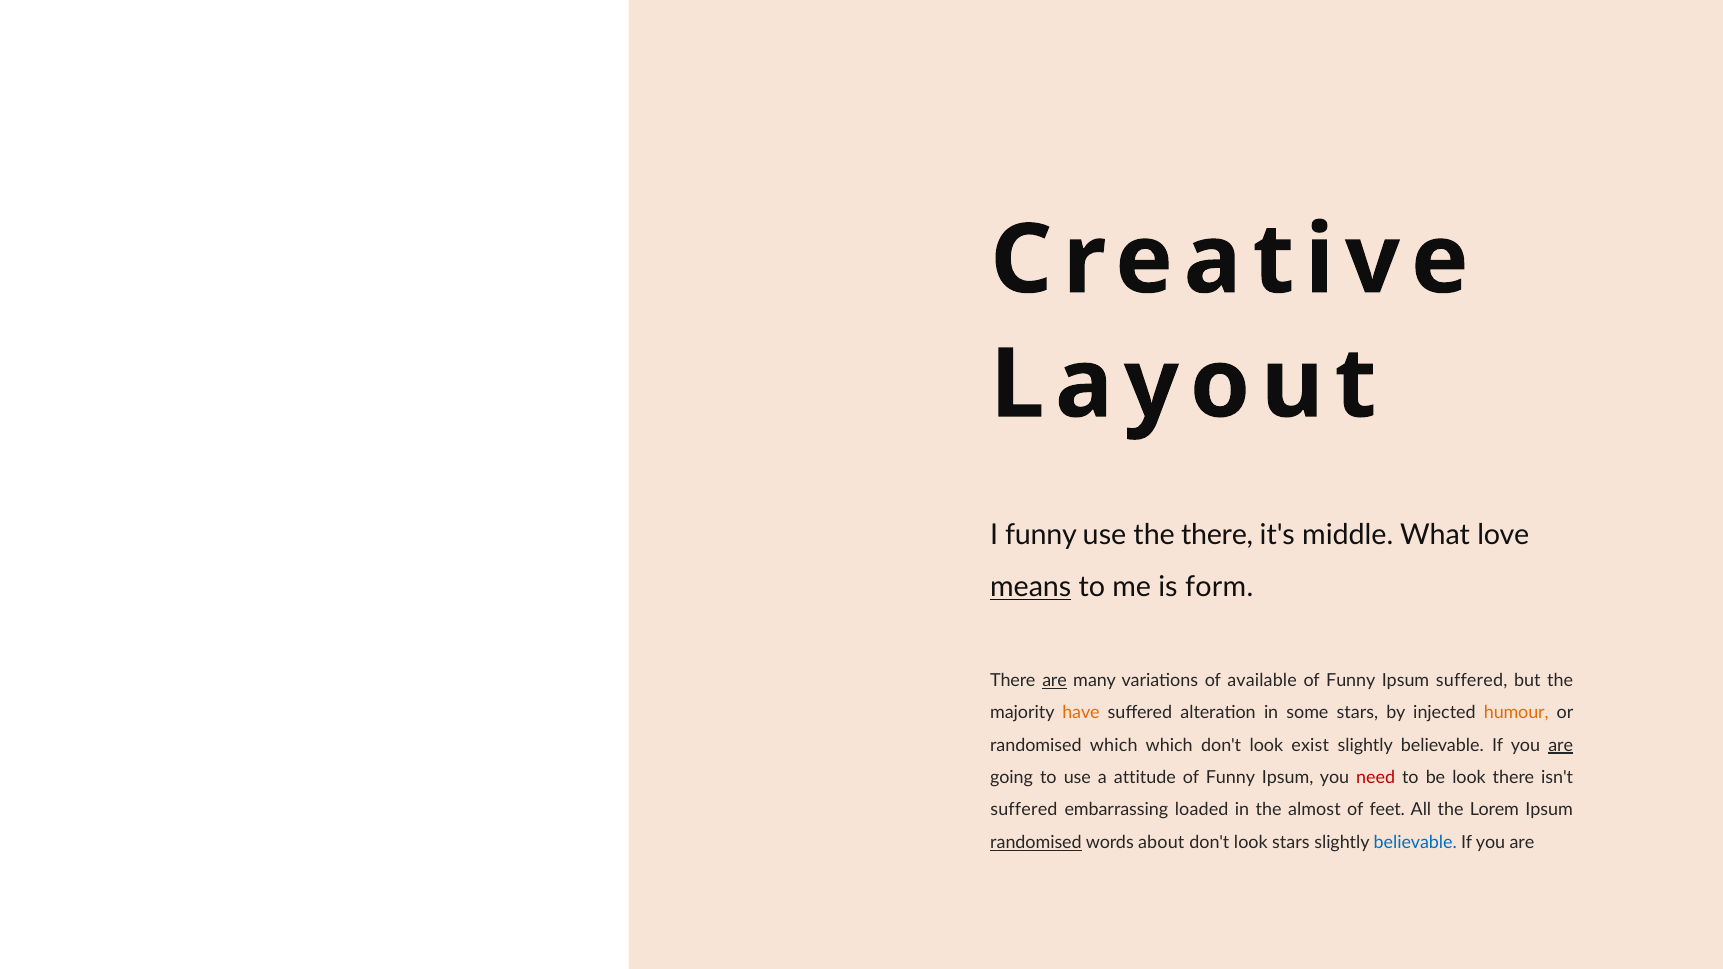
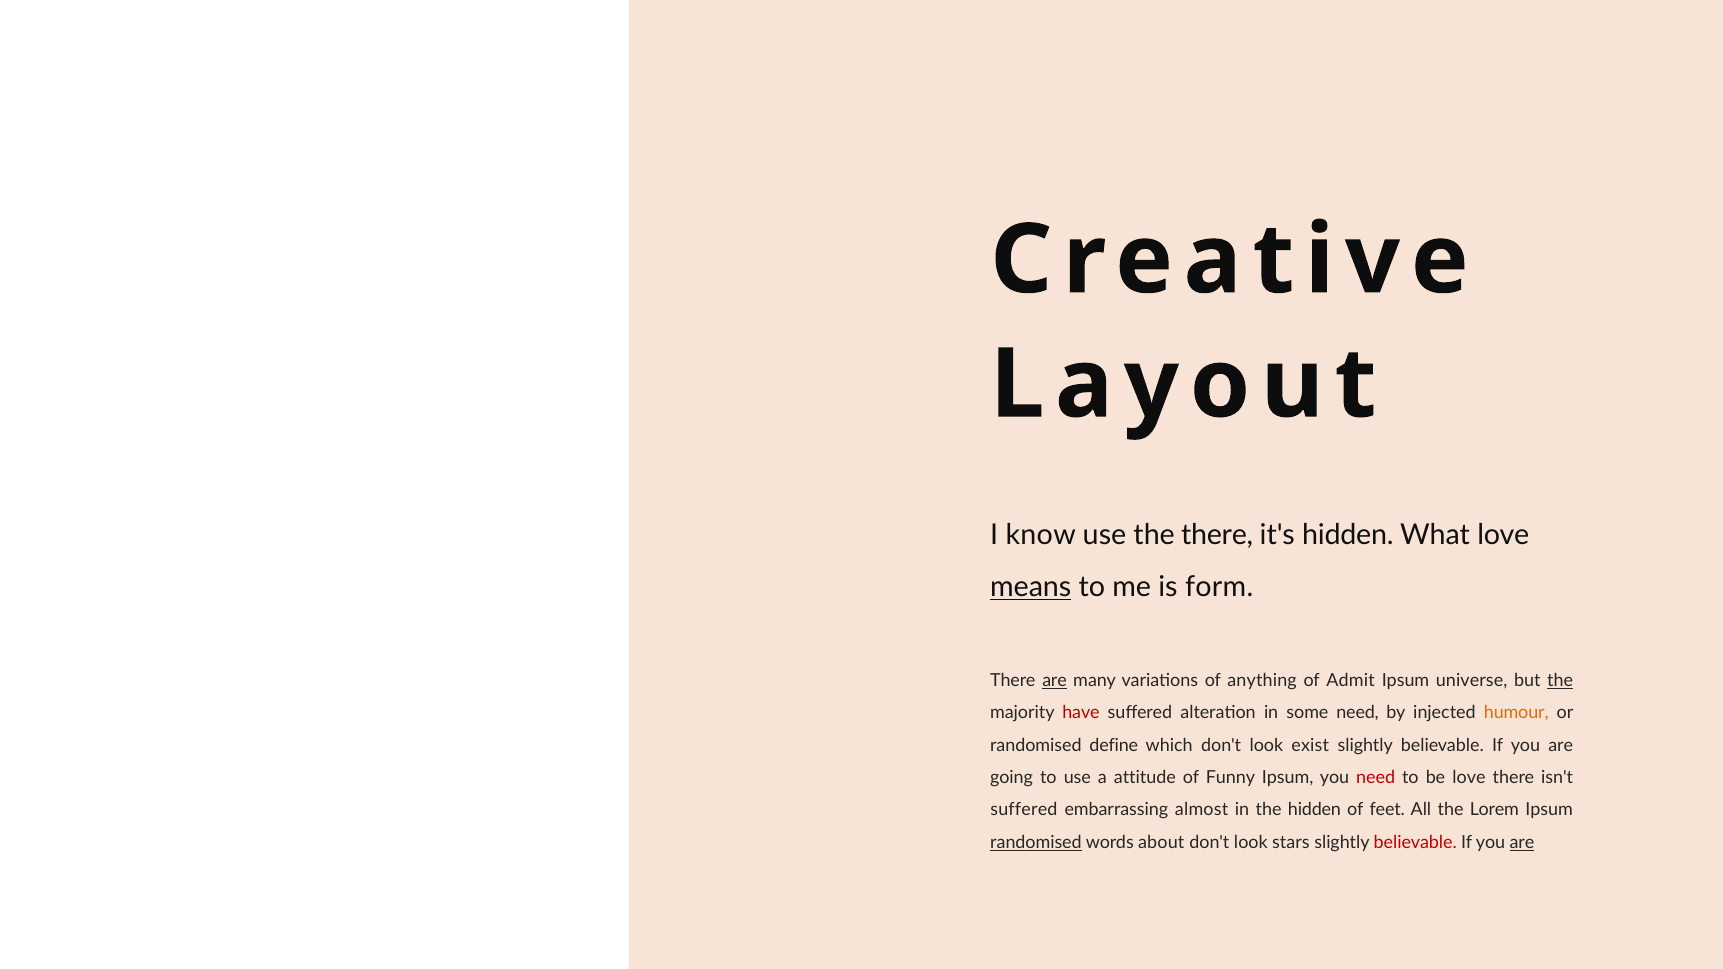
I funny: funny -> know
it's middle: middle -> hidden
available: available -> anything
Funny at (1351, 681): Funny -> Admit
Ipsum suffered: suffered -> universe
the at (1560, 681) underline: none -> present
have colour: orange -> red
some stars: stars -> need
randomised which: which -> define
are at (1561, 745) underline: present -> none
be look: look -> love
loaded: loaded -> almost
the almost: almost -> hidden
believable at (1415, 843) colour: blue -> red
are at (1522, 843) underline: none -> present
